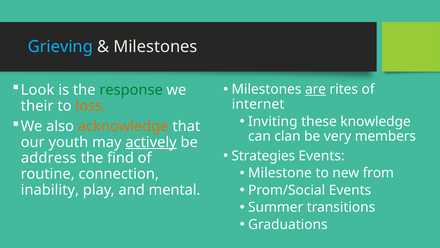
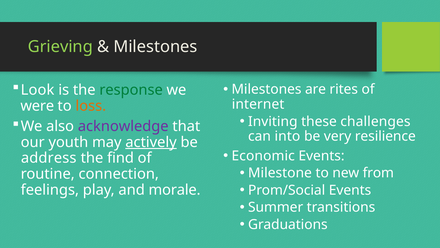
Grieving colour: light blue -> light green
are underline: present -> none
their: their -> were
knowledge: knowledge -> challenges
acknowledge colour: orange -> purple
clan: clan -> into
members: members -> resilience
Strategies: Strategies -> Economic
inability: inability -> feelings
mental: mental -> morale
